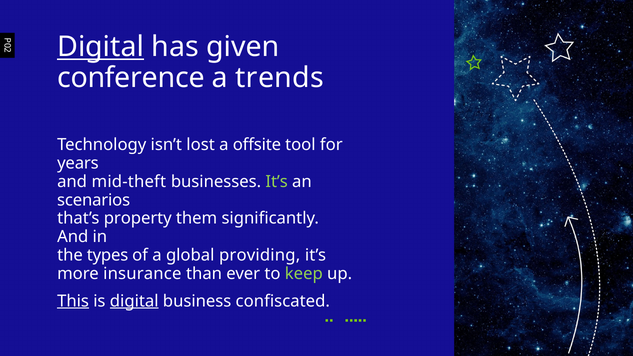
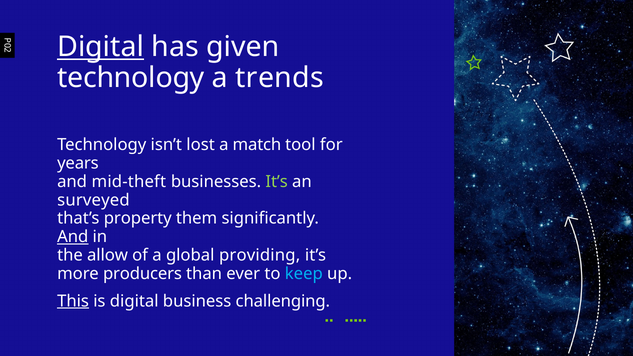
conference at (131, 78): conference -> technology
offsite: offsite -> match
scenarios: scenarios -> surveyed
And at (73, 237) underline: none -> present
types: types -> allow
insurance: insurance -> producers
keep colour: light green -> light blue
digital at (134, 301) underline: present -> none
confiscated: confiscated -> challenging
